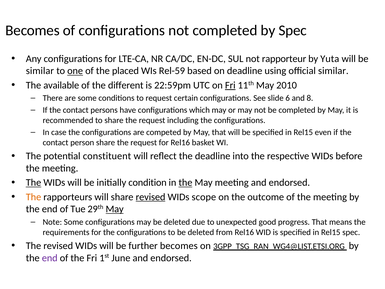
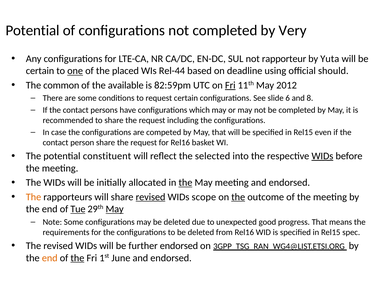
Becomes at (33, 31): Becomes -> Potential
by Spec: Spec -> Very
similar at (40, 71): similar -> certain
Rel-59: Rel-59 -> Rel-44
official similar: similar -> should
available: available -> common
different: different -> available
22:59pm: 22:59pm -> 82:59pm
2010: 2010 -> 2012
the deadline: deadline -> selected
WIDs at (322, 156) underline: none -> present
The at (34, 182) underline: present -> none
condition: condition -> allocated
the at (238, 197) underline: none -> present
Tue underline: none -> present
further becomes: becomes -> endorsed
end at (50, 258) colour: purple -> orange
the at (77, 258) underline: none -> present
